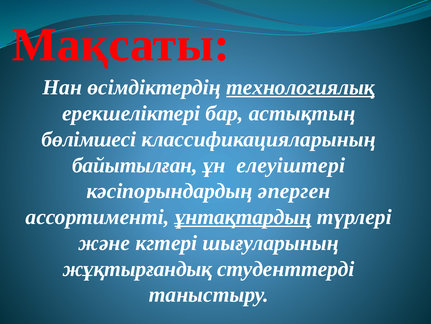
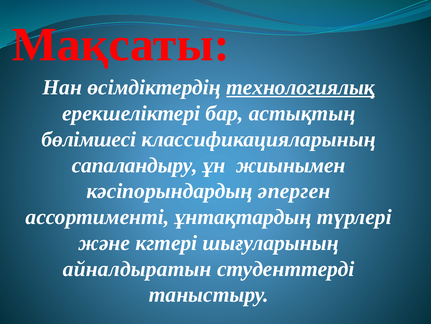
байытылған: байытылған -> сапаландыру
елеуiштерi: елеуiштерi -> жиынымен
ұнтақтардың underline: present -> none
жұқтырғандық: жұқтырғандық -> айналдыратын
